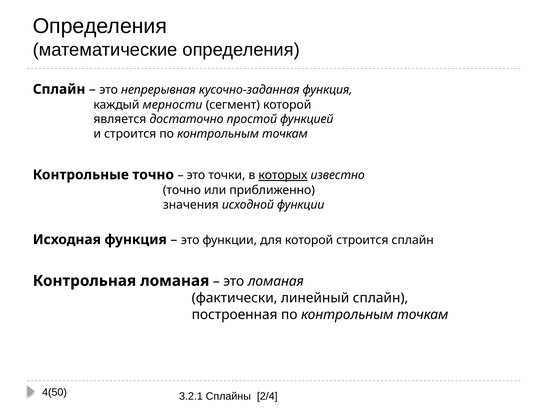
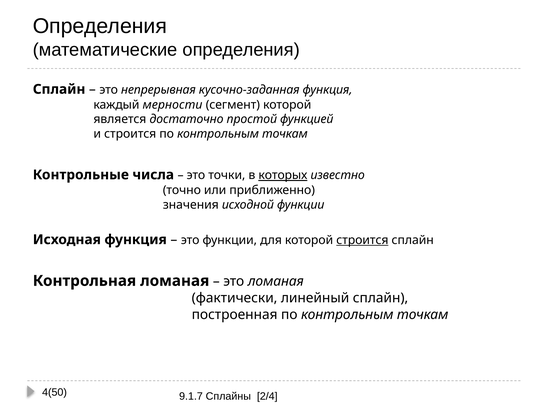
Контрольные точно: точно -> числа
строится at (362, 240) underline: none -> present
3.2.1: 3.2.1 -> 9.1.7
